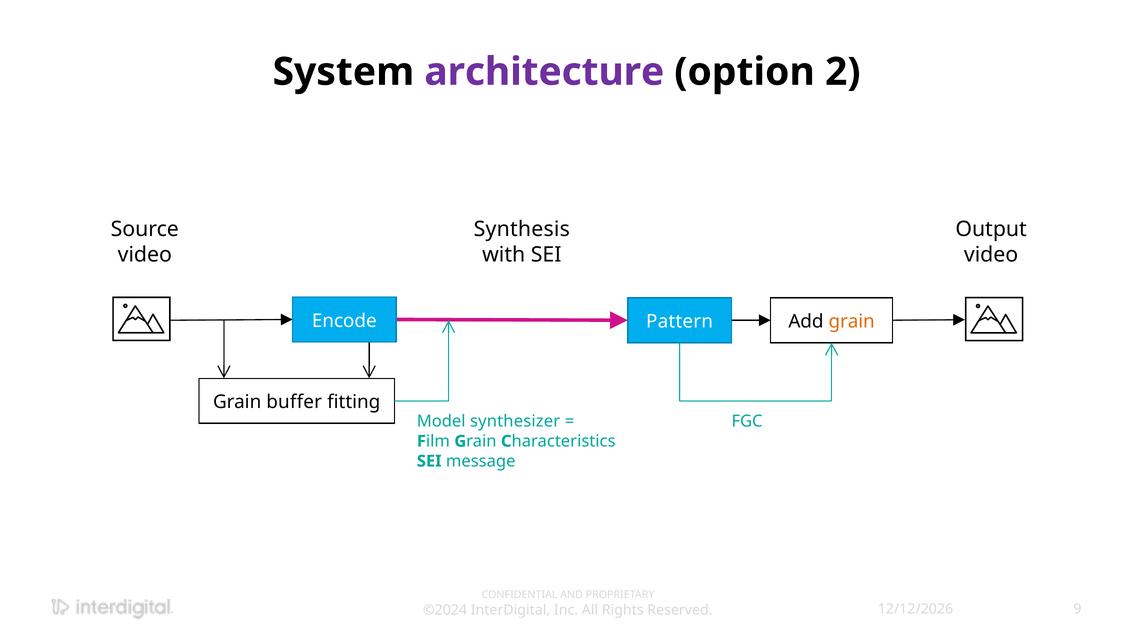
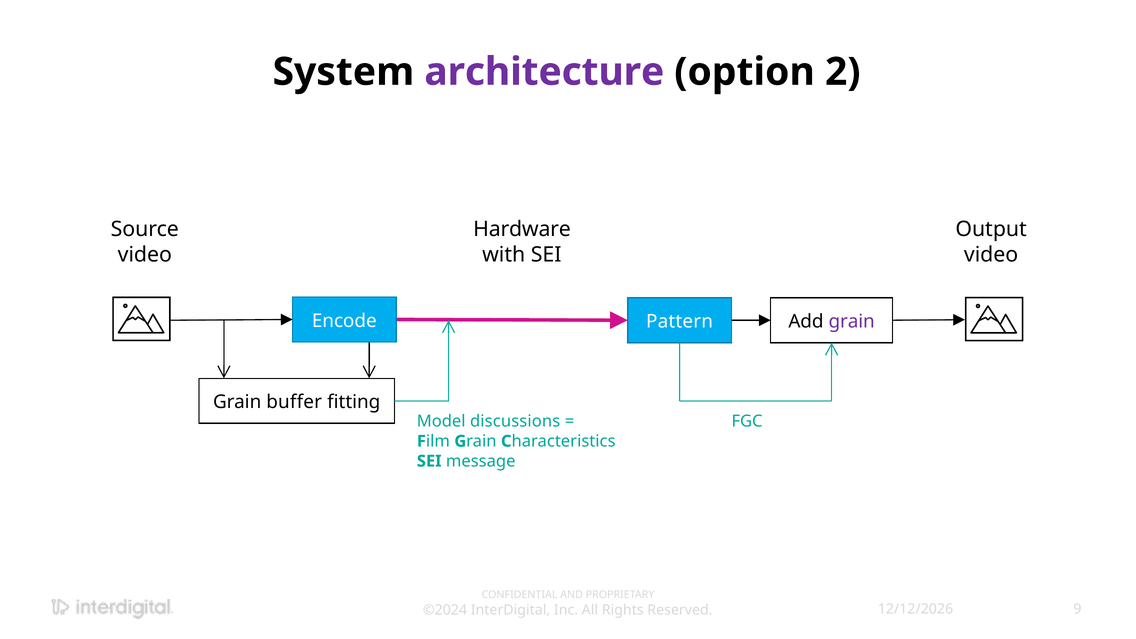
Synthesis: Synthesis -> Hardware
grain at (852, 322) colour: orange -> purple
synthesizer: synthesizer -> discussions
